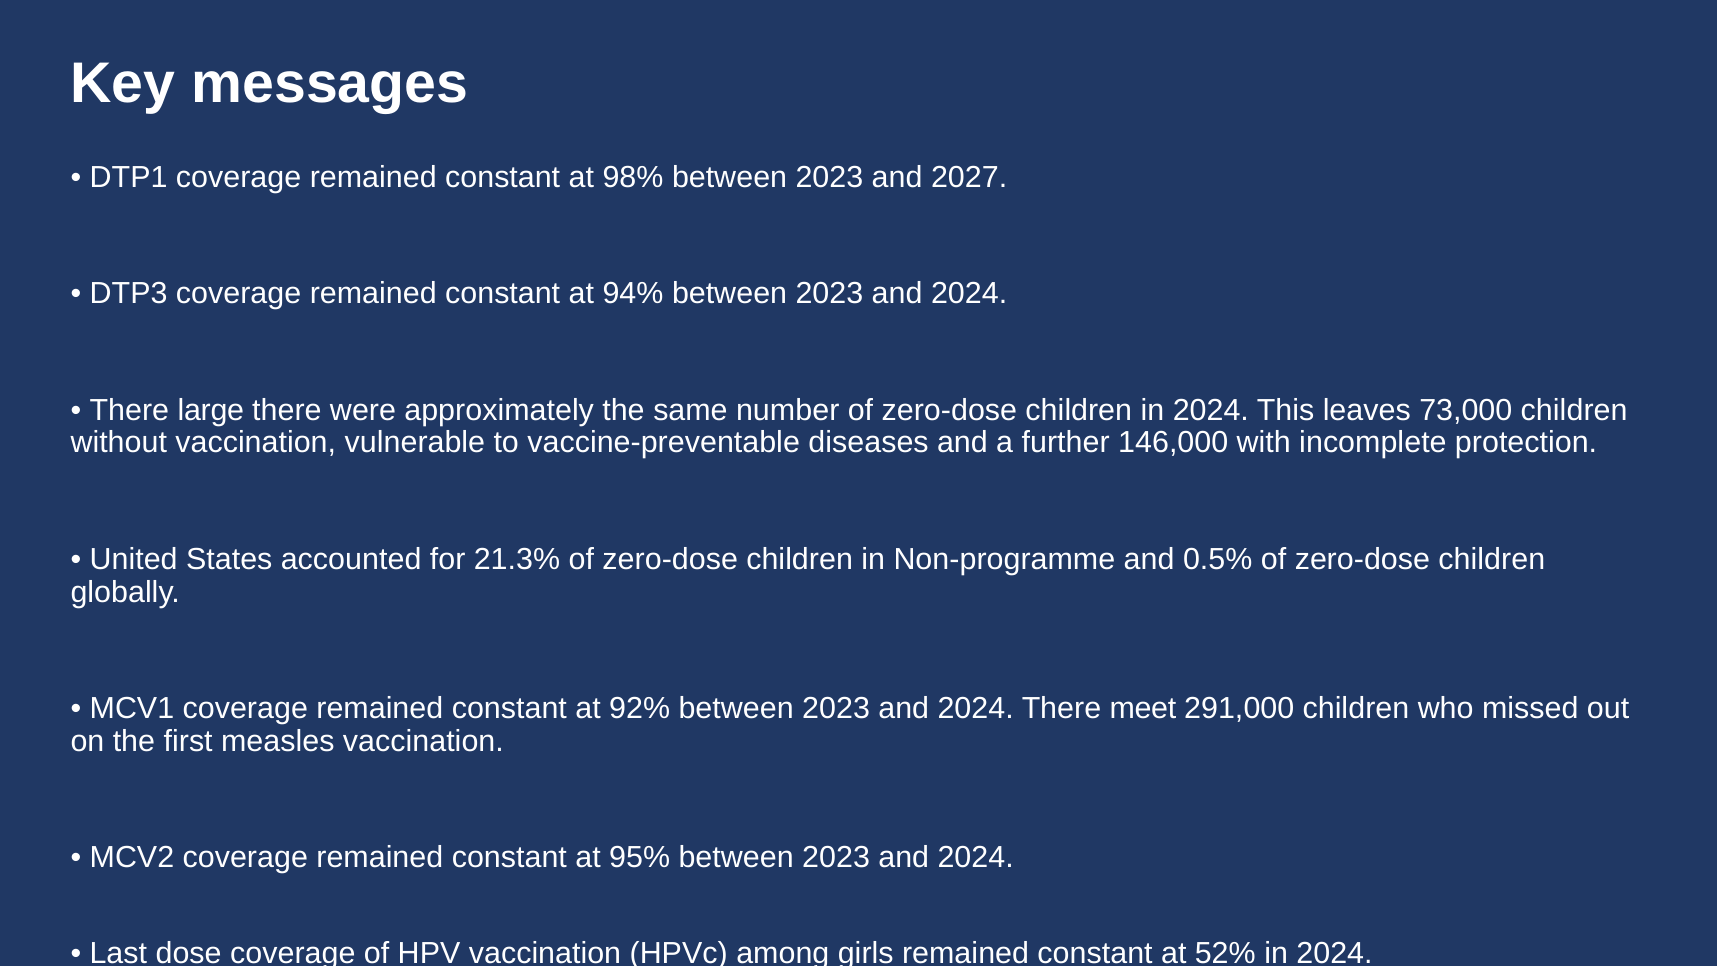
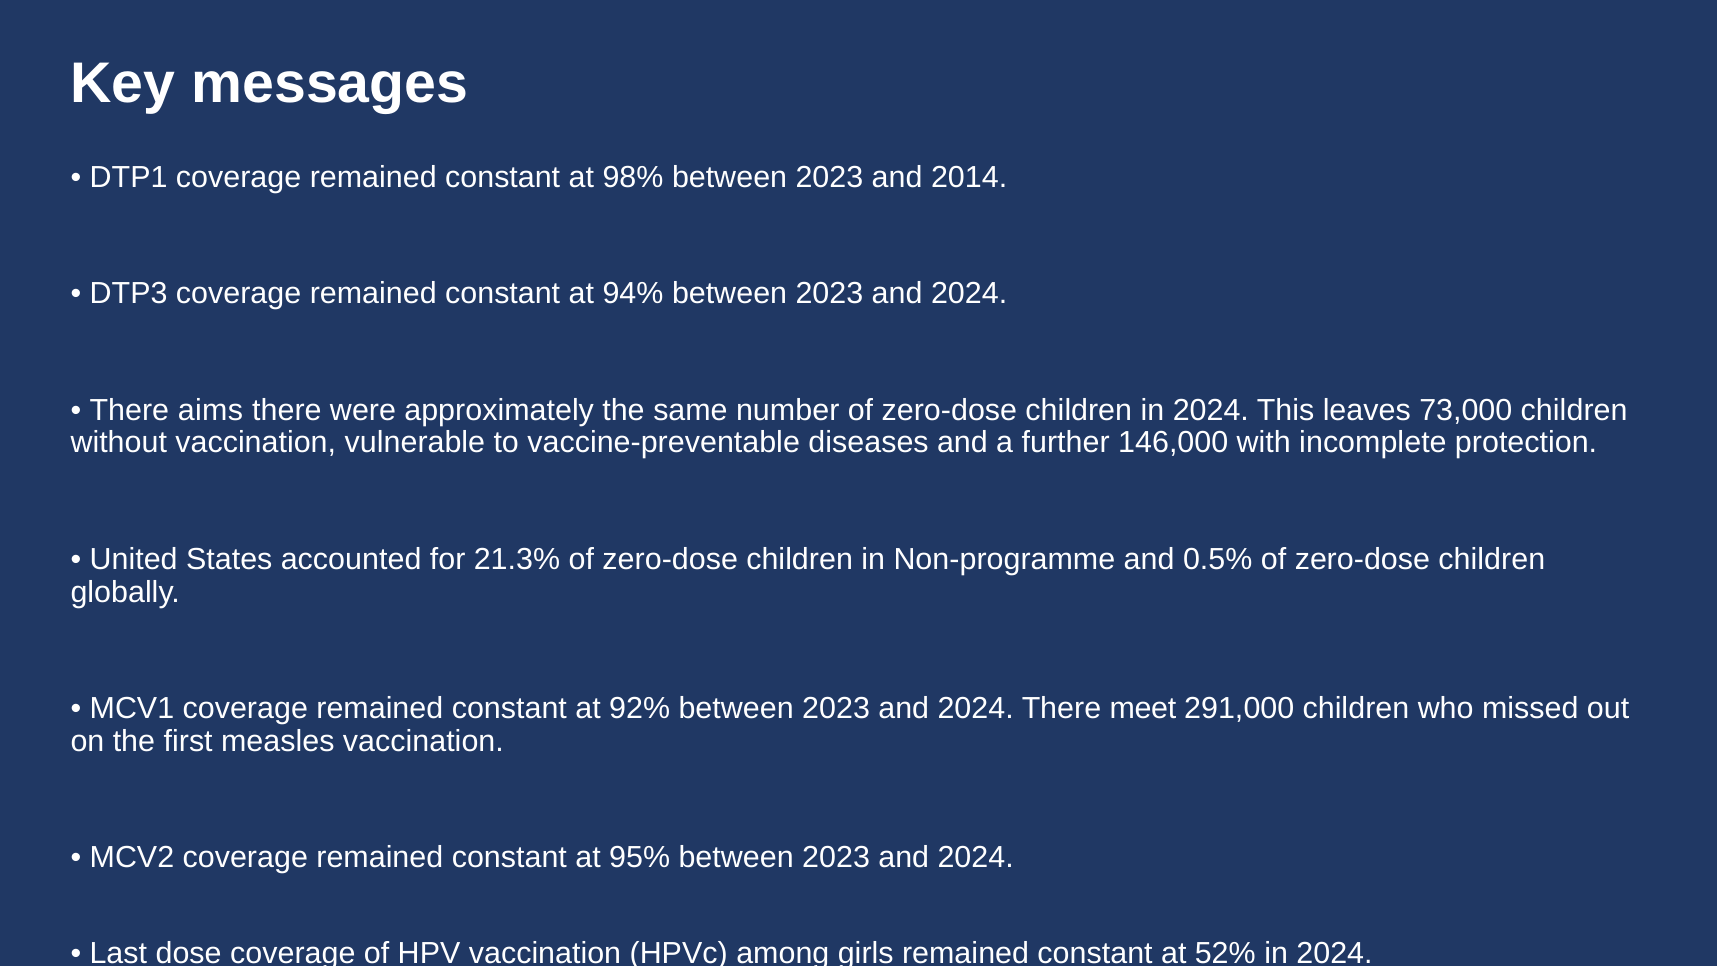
2027: 2027 -> 2014
large: large -> aims
